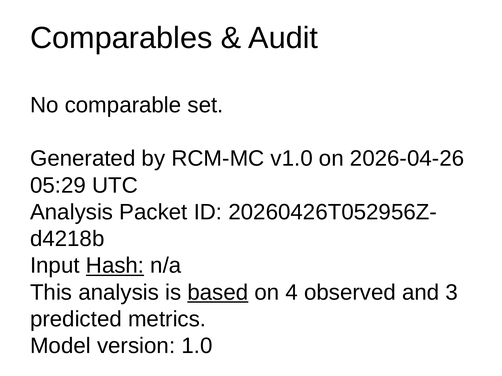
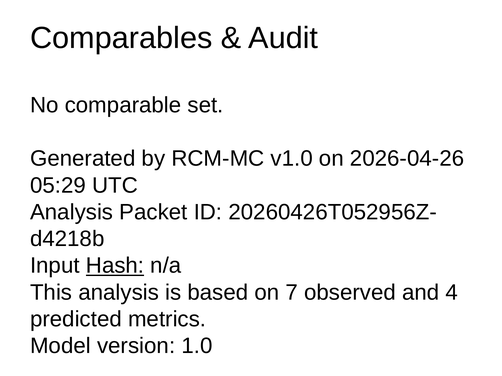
based underline: present -> none
4: 4 -> 7
3: 3 -> 4
